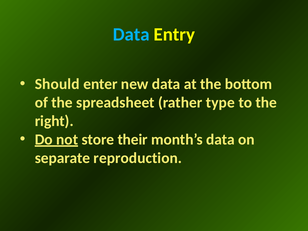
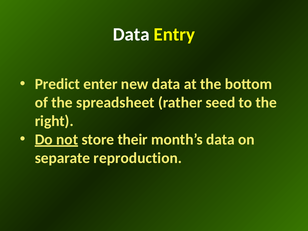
Data at (131, 34) colour: light blue -> white
Should: Should -> Predict
type: type -> seed
